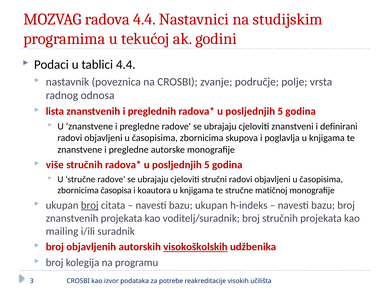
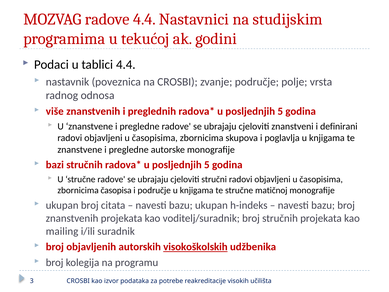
MOZVAG radova: radova -> radove
lista: lista -> više
više: više -> bazi
i koautora: koautora -> područje
broj at (90, 205) underline: present -> none
